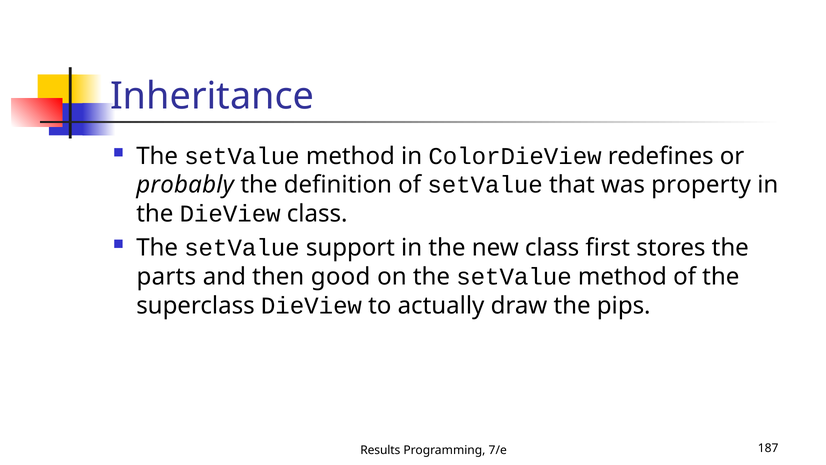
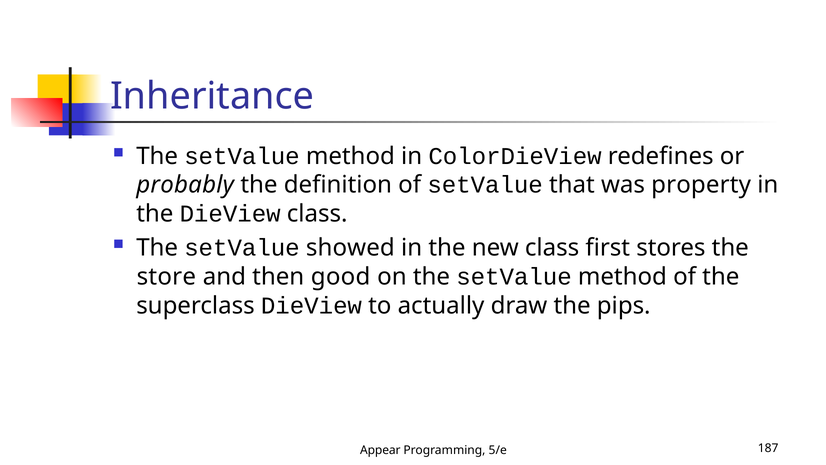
support: support -> showed
parts: parts -> store
Results: Results -> Appear
7/e: 7/e -> 5/e
